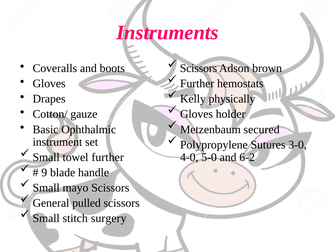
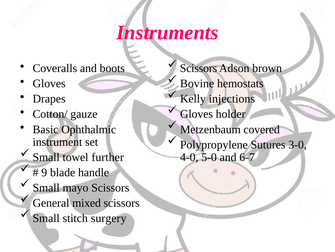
Further at (197, 83): Further -> Bovine
physically: physically -> injections
secured: secured -> covered
6-2: 6-2 -> 6-7
pulled: pulled -> mixed
